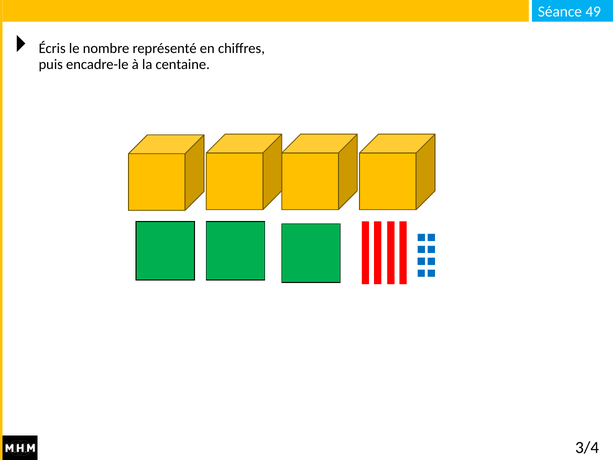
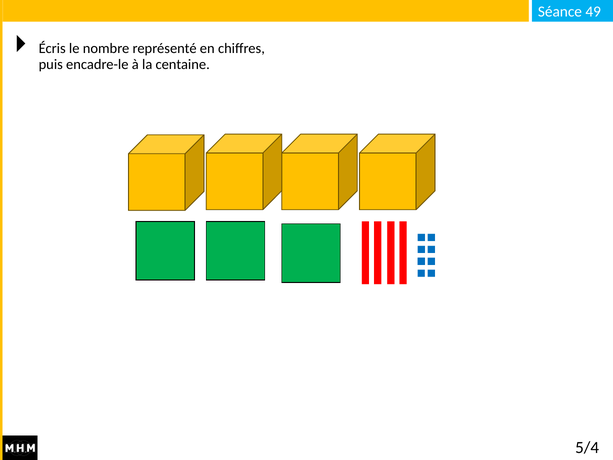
3/4: 3/4 -> 5/4
